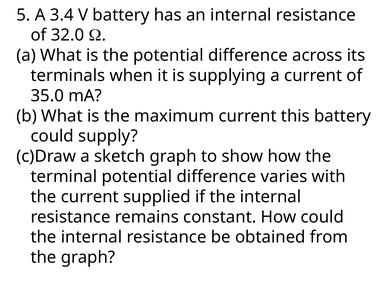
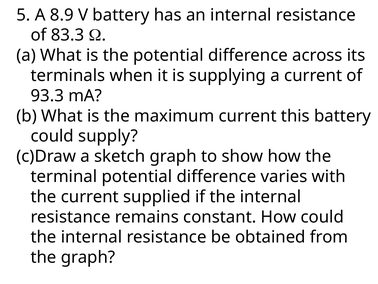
3.4: 3.4 -> 8.9
32.0: 32.0 -> 83.3
35.0: 35.0 -> 93.3
